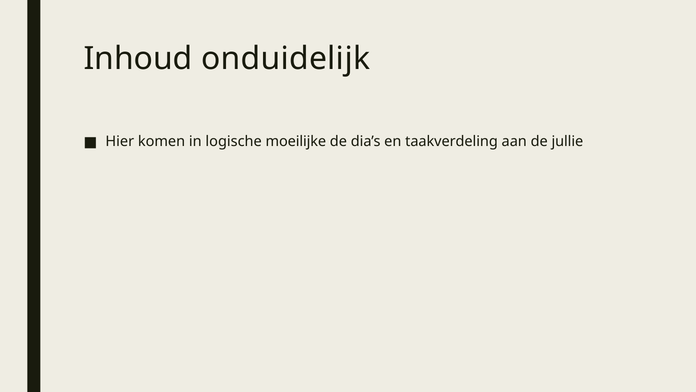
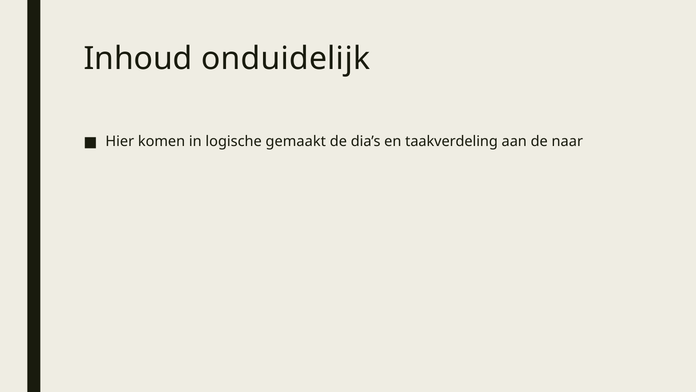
moeilijke: moeilijke -> gemaakt
jullie: jullie -> naar
